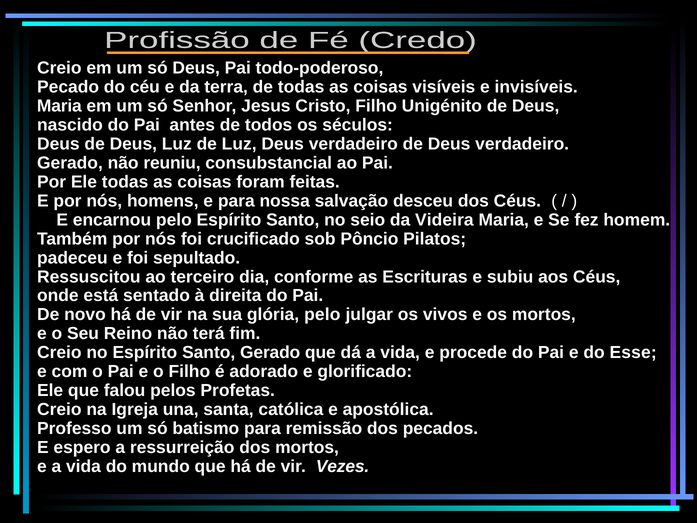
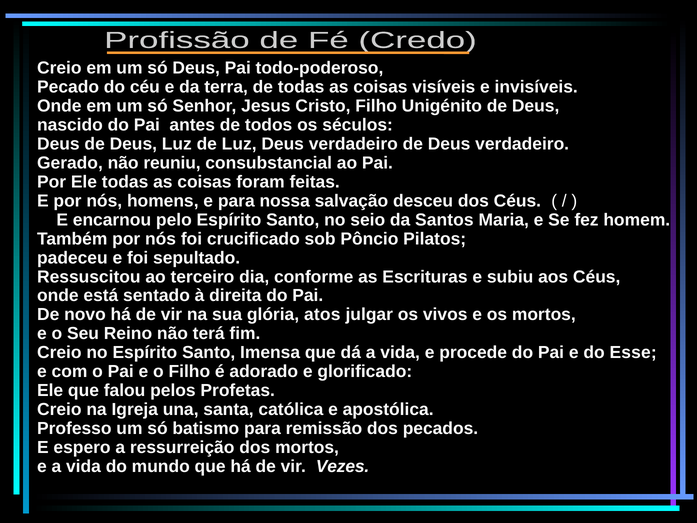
Maria at (59, 106): Maria -> Onde
Videira: Videira -> Santos
glória pelo: pelo -> atos
Santo Gerado: Gerado -> Imensa
